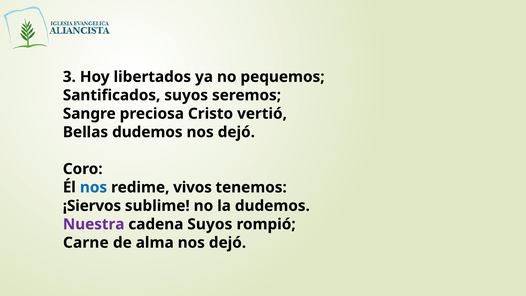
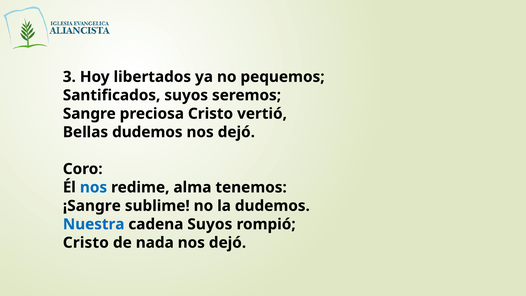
vivos: vivos -> alma
¡Siervos: ¡Siervos -> ¡Sangre
Nuestra colour: purple -> blue
Carne at (86, 243): Carne -> Cristo
alma: alma -> nada
